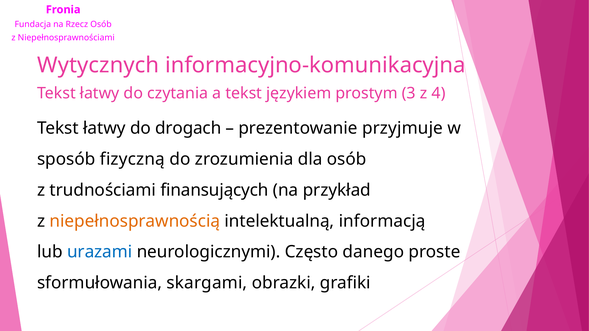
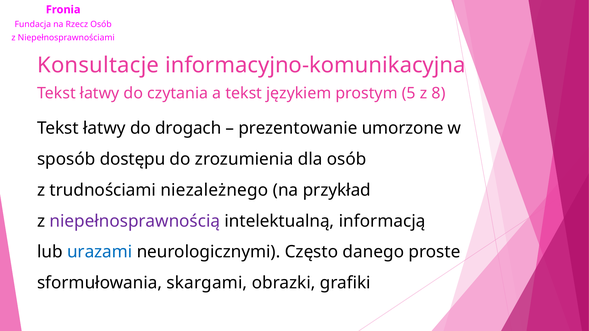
Wytycznych: Wytycznych -> Konsultacje
3: 3 -> 5
4: 4 -> 8
przyjmuje: przyjmuje -> umorzone
fizyczną: fizyczną -> dostępu
finansujących: finansujących -> niezależnego
niepełnosprawnością colour: orange -> purple
